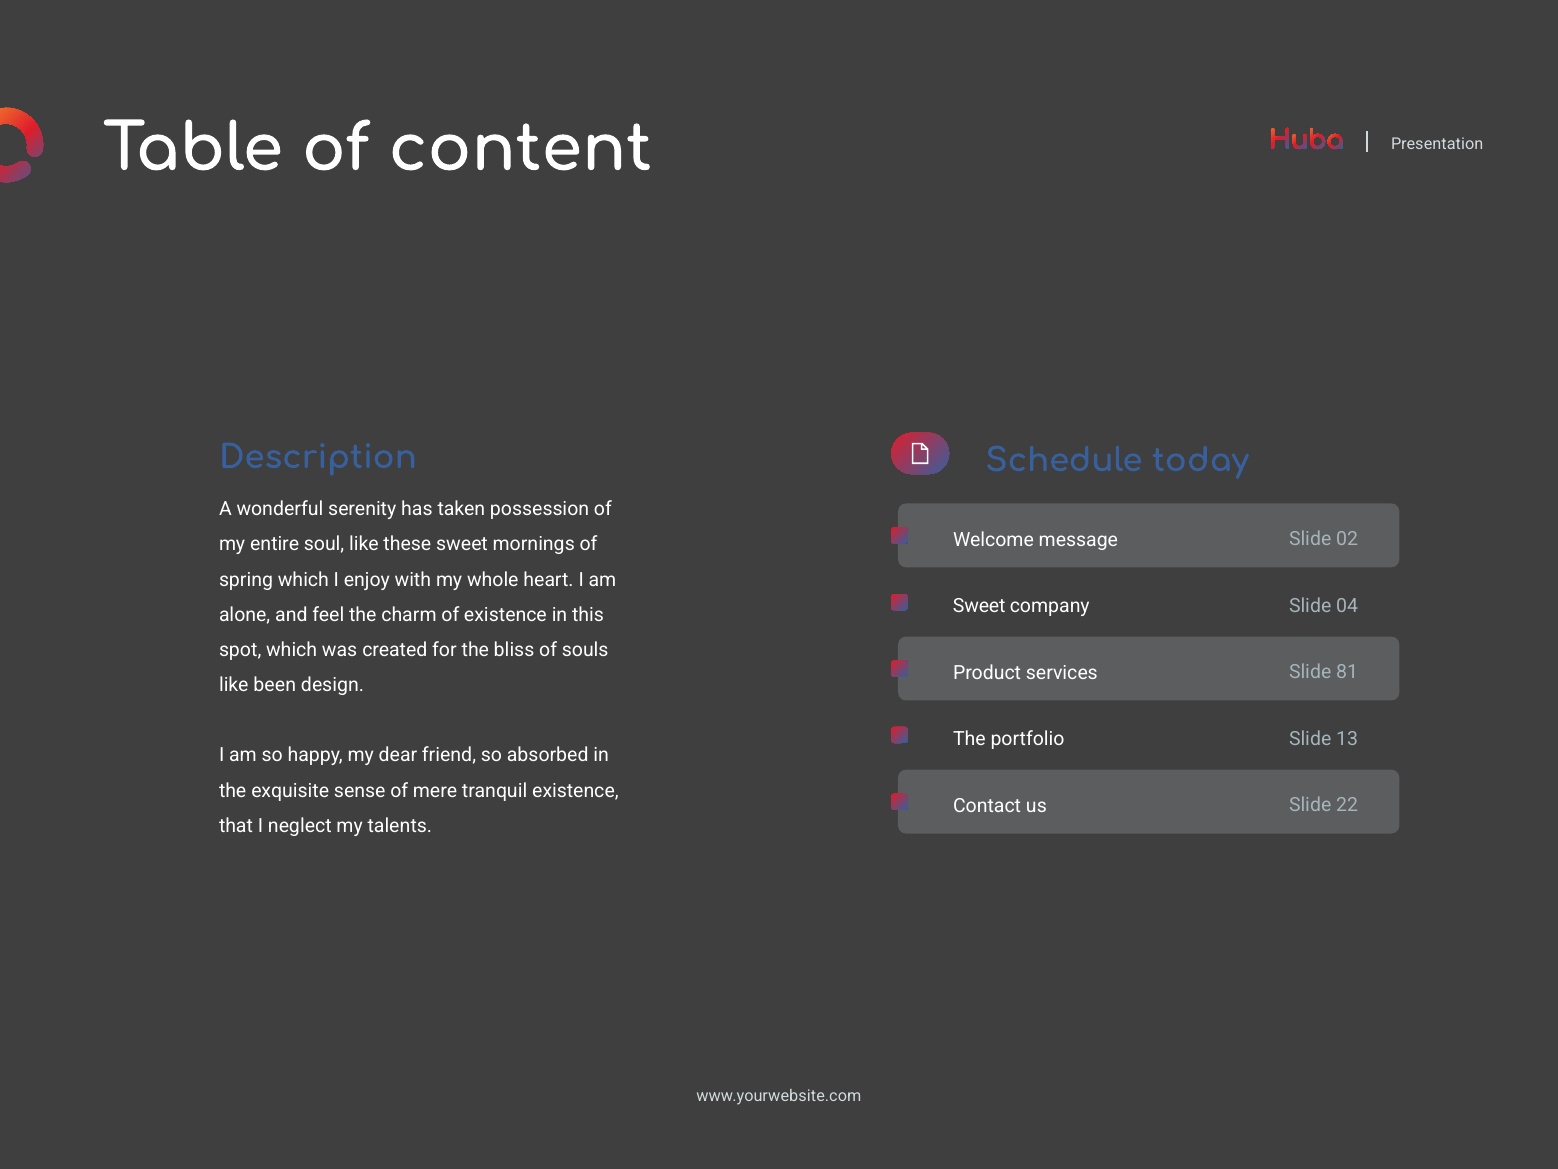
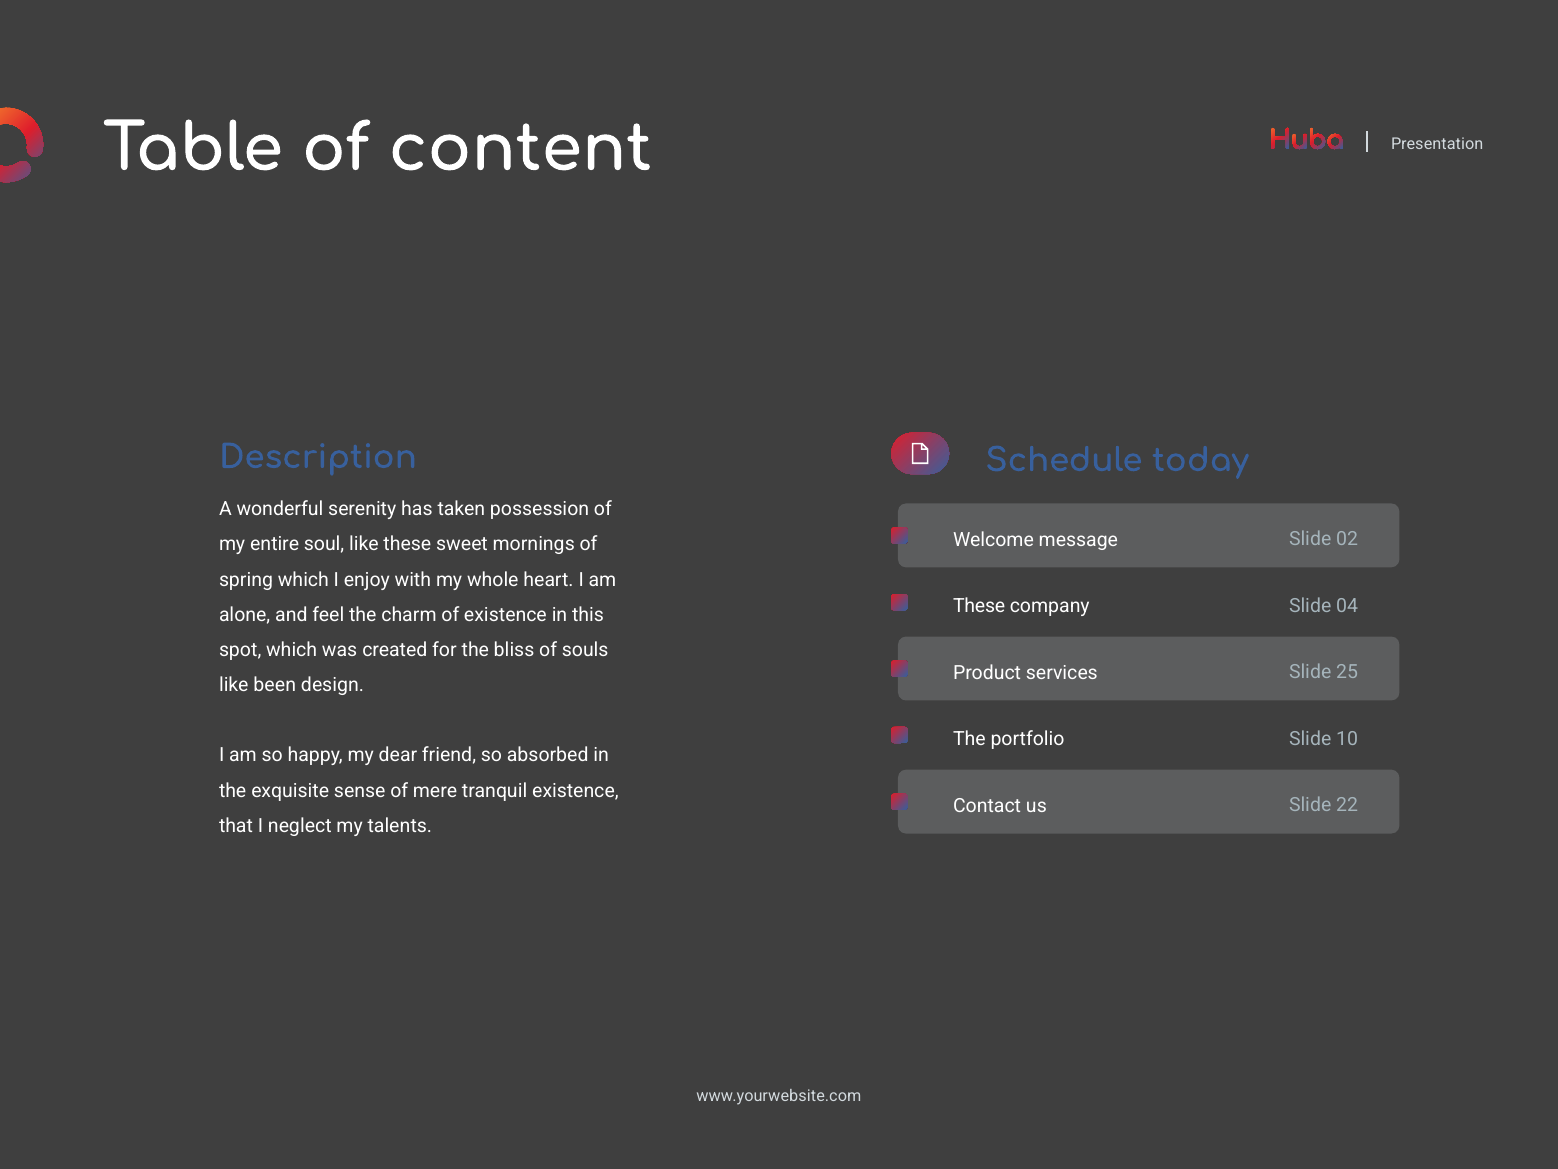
Sweet at (979, 606): Sweet -> These
81: 81 -> 25
13: 13 -> 10
